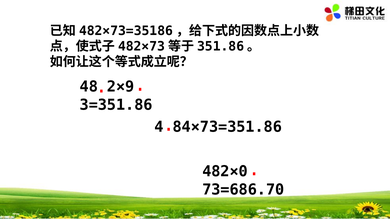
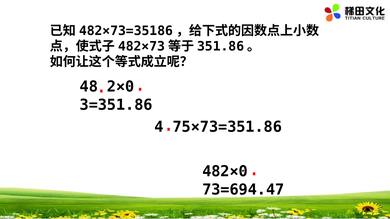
2×9: 2×9 -> 2×0
84×73=351.86: 84×73=351.86 -> 75×73=351.86
73=686.70: 73=686.70 -> 73=694.47
